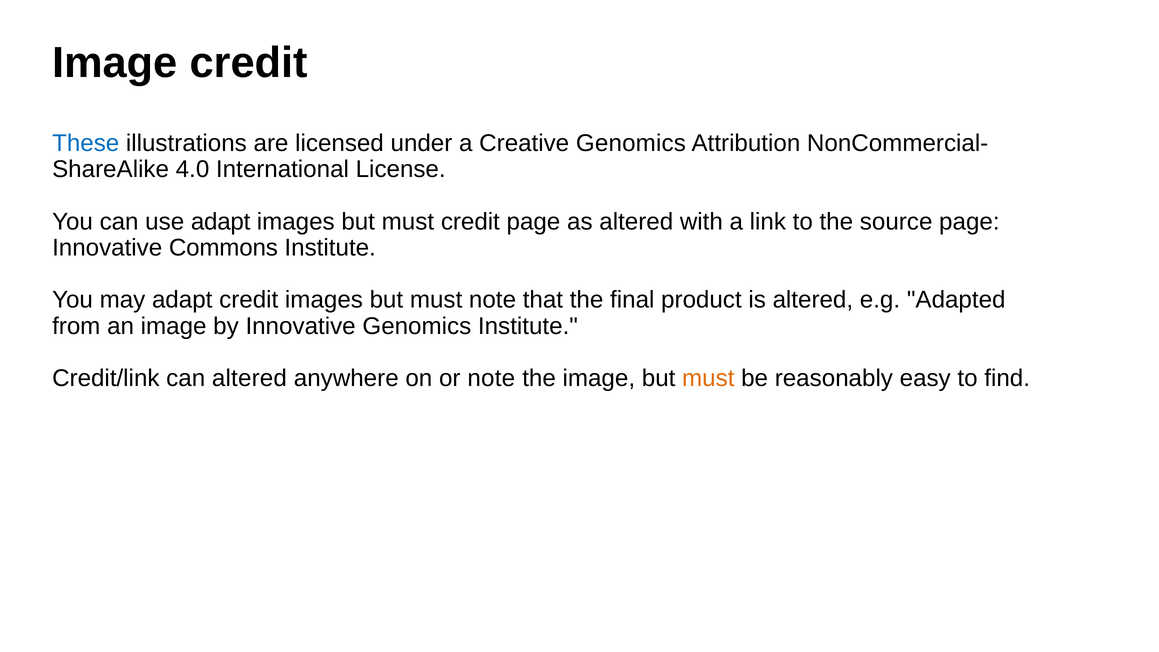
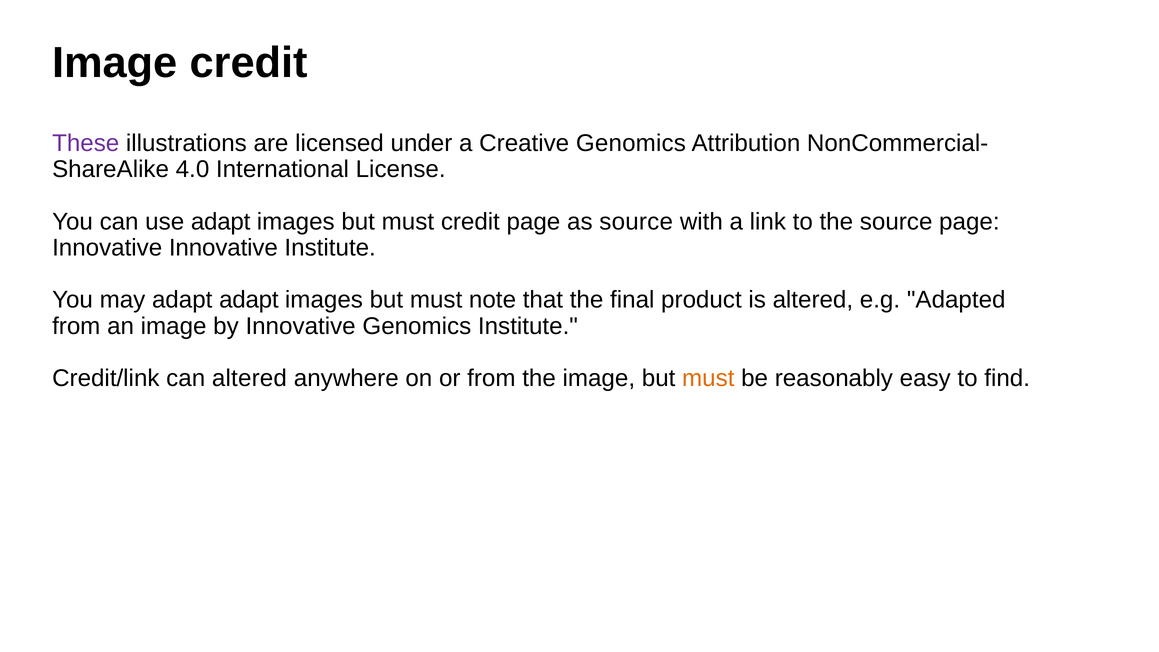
These colour: blue -> purple
as altered: altered -> source
Innovative Commons: Commons -> Innovative
adapt credit: credit -> adapt
or note: note -> from
